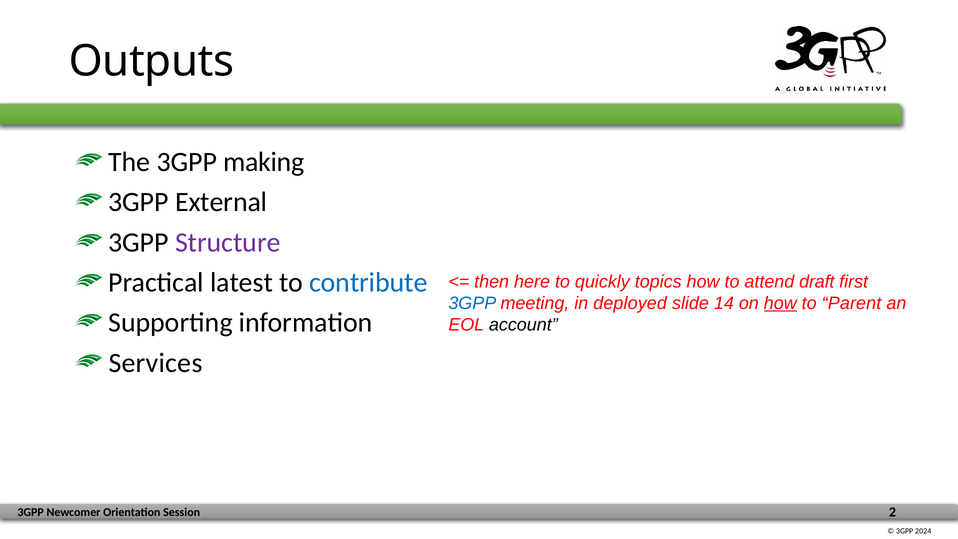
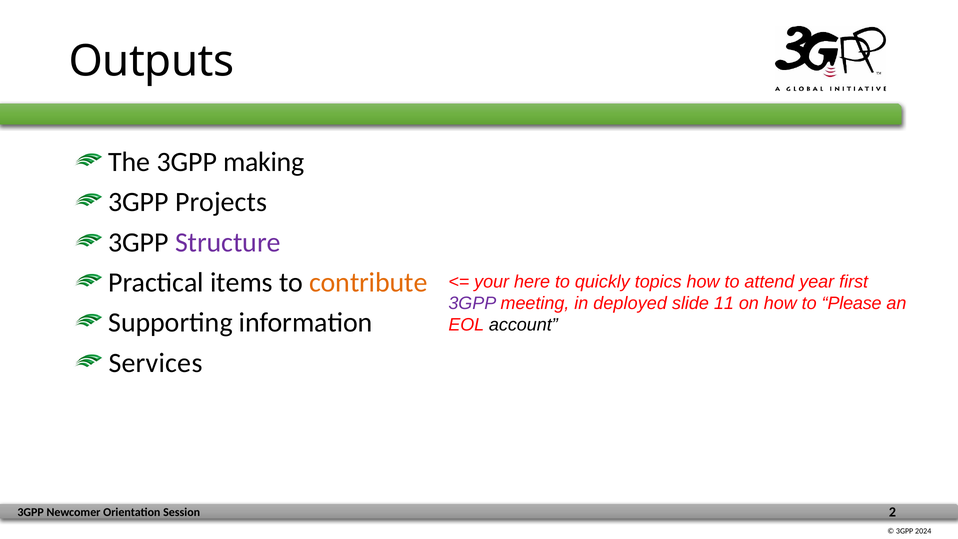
External: External -> Projects
latest: latest -> items
contribute colour: blue -> orange
then: then -> your
draft: draft -> year
3GPP at (472, 303) colour: blue -> purple
14: 14 -> 11
how at (780, 303) underline: present -> none
Parent: Parent -> Please
